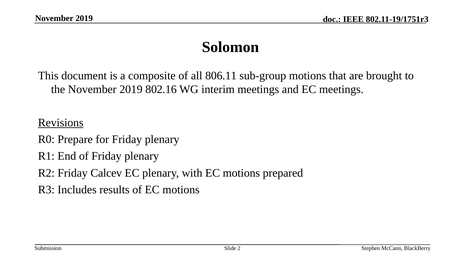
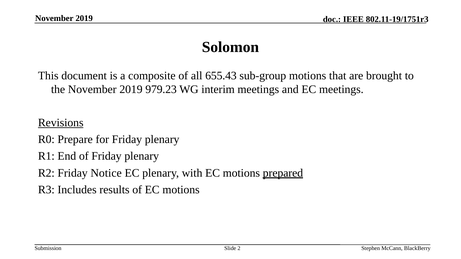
806.11: 806.11 -> 655.43
802.16: 802.16 -> 979.23
Calcev: Calcev -> Notice
prepared underline: none -> present
